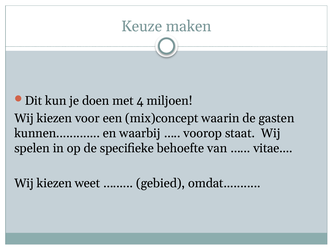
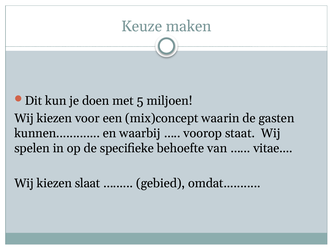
4: 4 -> 5
weet: weet -> slaat
